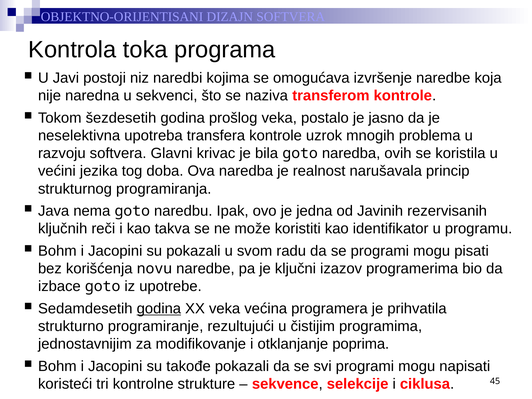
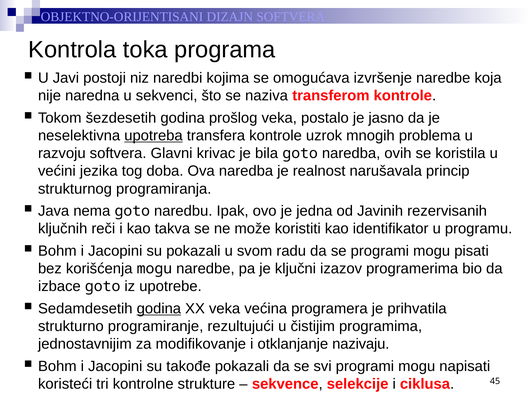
upotreba underline: none -> present
korišćenja novu: novu -> mogu
poprima: poprima -> nazivaju
